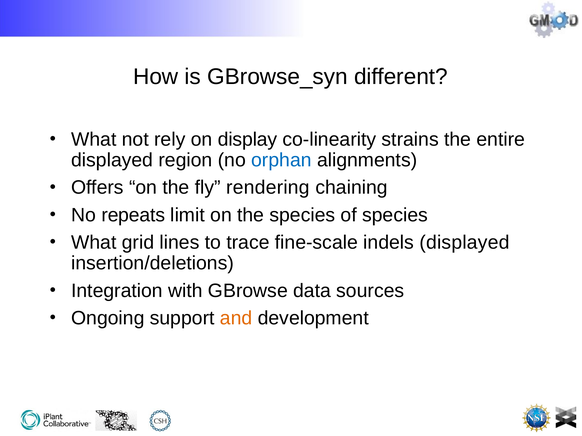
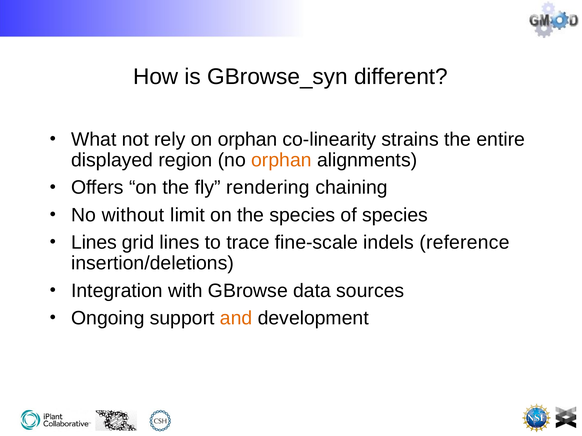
on display: display -> orphan
orphan at (281, 160) colour: blue -> orange
repeats: repeats -> without
What at (94, 243): What -> Lines
indels displayed: displayed -> reference
